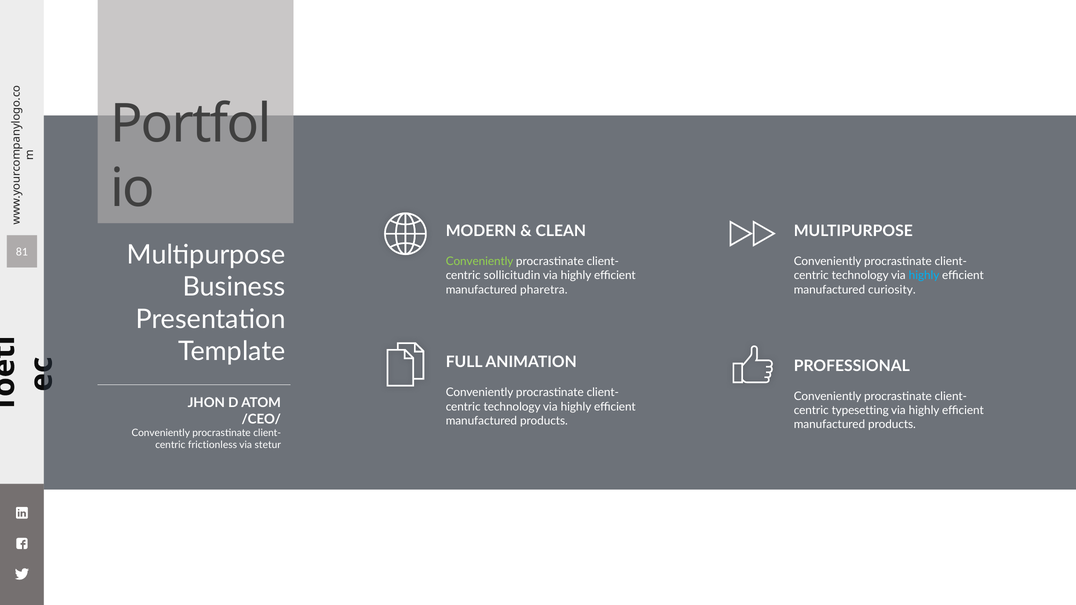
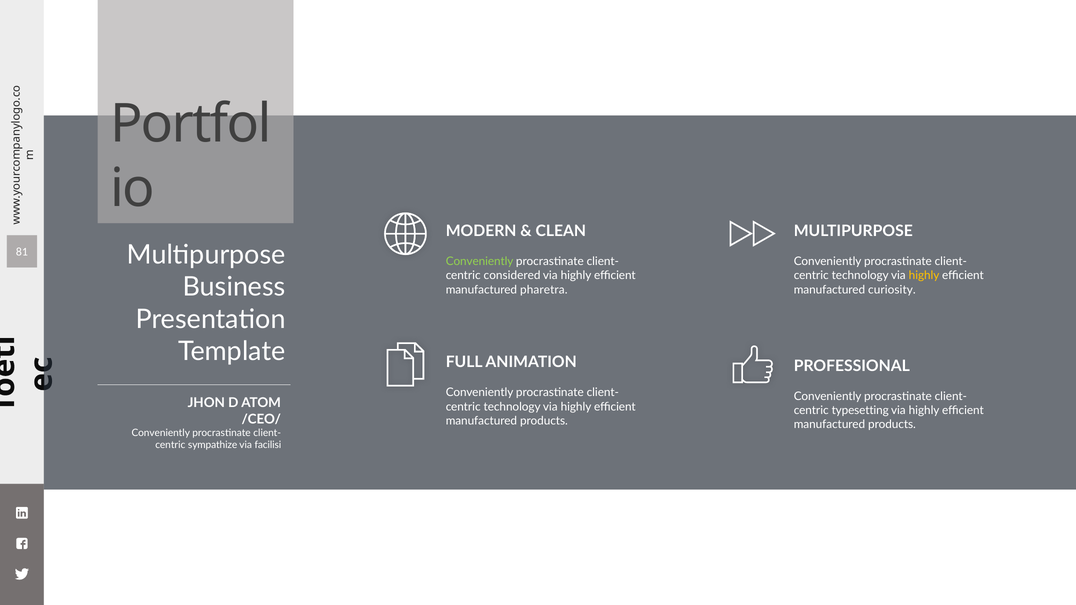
sollicitudin: sollicitudin -> considered
highly at (924, 276) colour: light blue -> yellow
frictionless: frictionless -> sympathize
stetur: stetur -> facilisi
